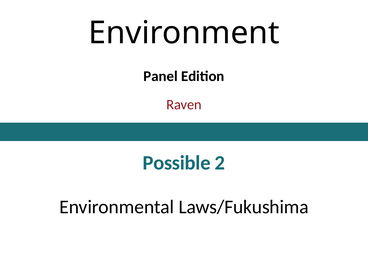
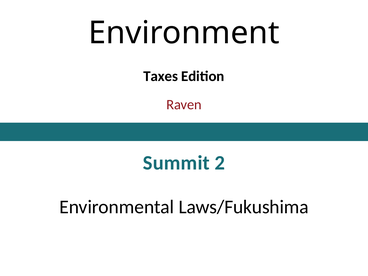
Panel: Panel -> Taxes
Possible: Possible -> Summit
